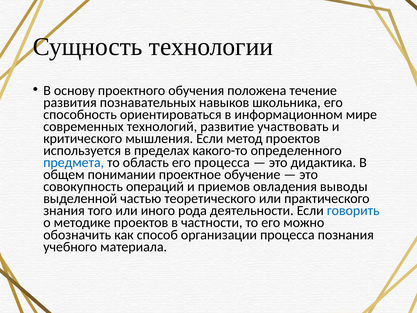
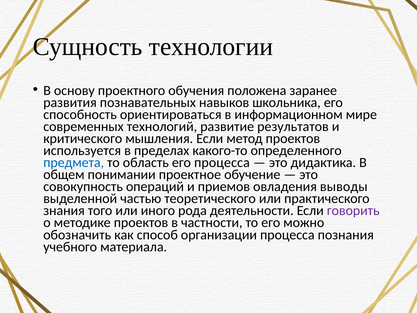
течение: течение -> заранее
участвовать: участвовать -> результатов
говорить colour: blue -> purple
